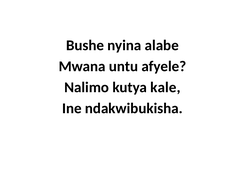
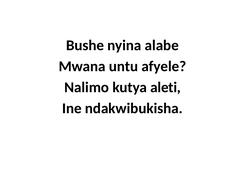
kale: kale -> aleti
